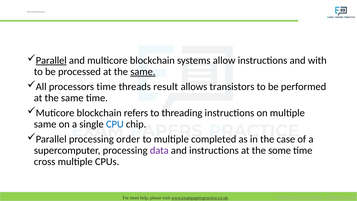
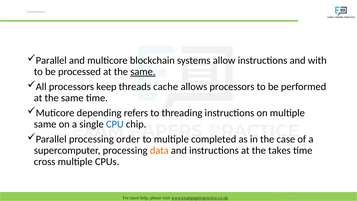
Parallel at (51, 60) underline: present -> none
processors time: time -> keep
result: result -> cache
allows transistors: transistors -> processors
Muticore blockchain: blockchain -> depending
data colour: purple -> orange
some: some -> takes
